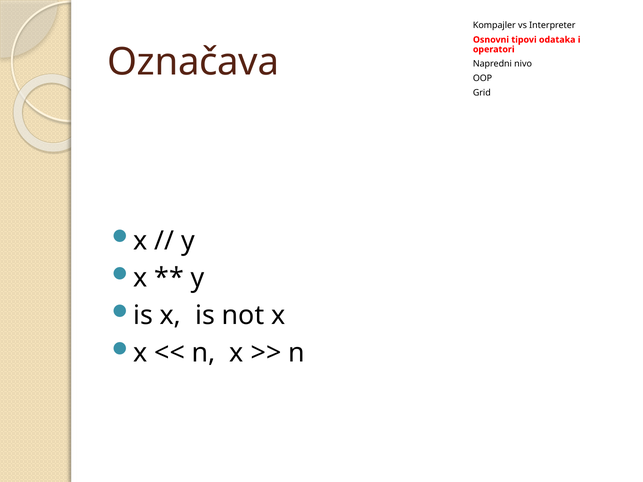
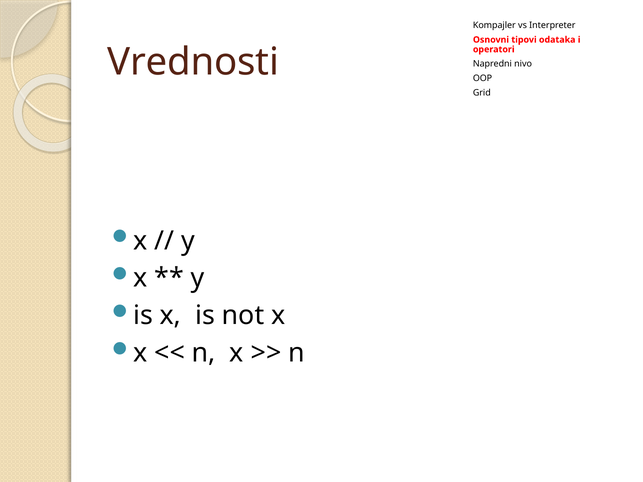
Označava: Označava -> Vrednosti
